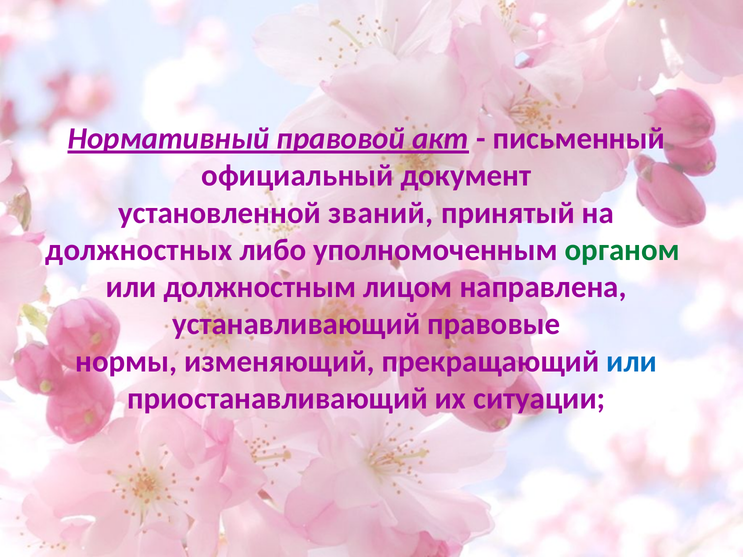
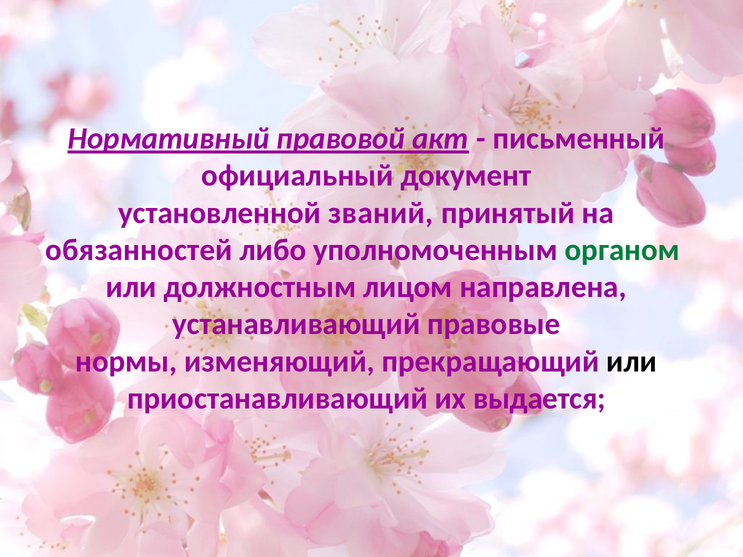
должностных: должностных -> обязанностей
или at (632, 362) colour: blue -> black
ситуации: ситуации -> выдается
